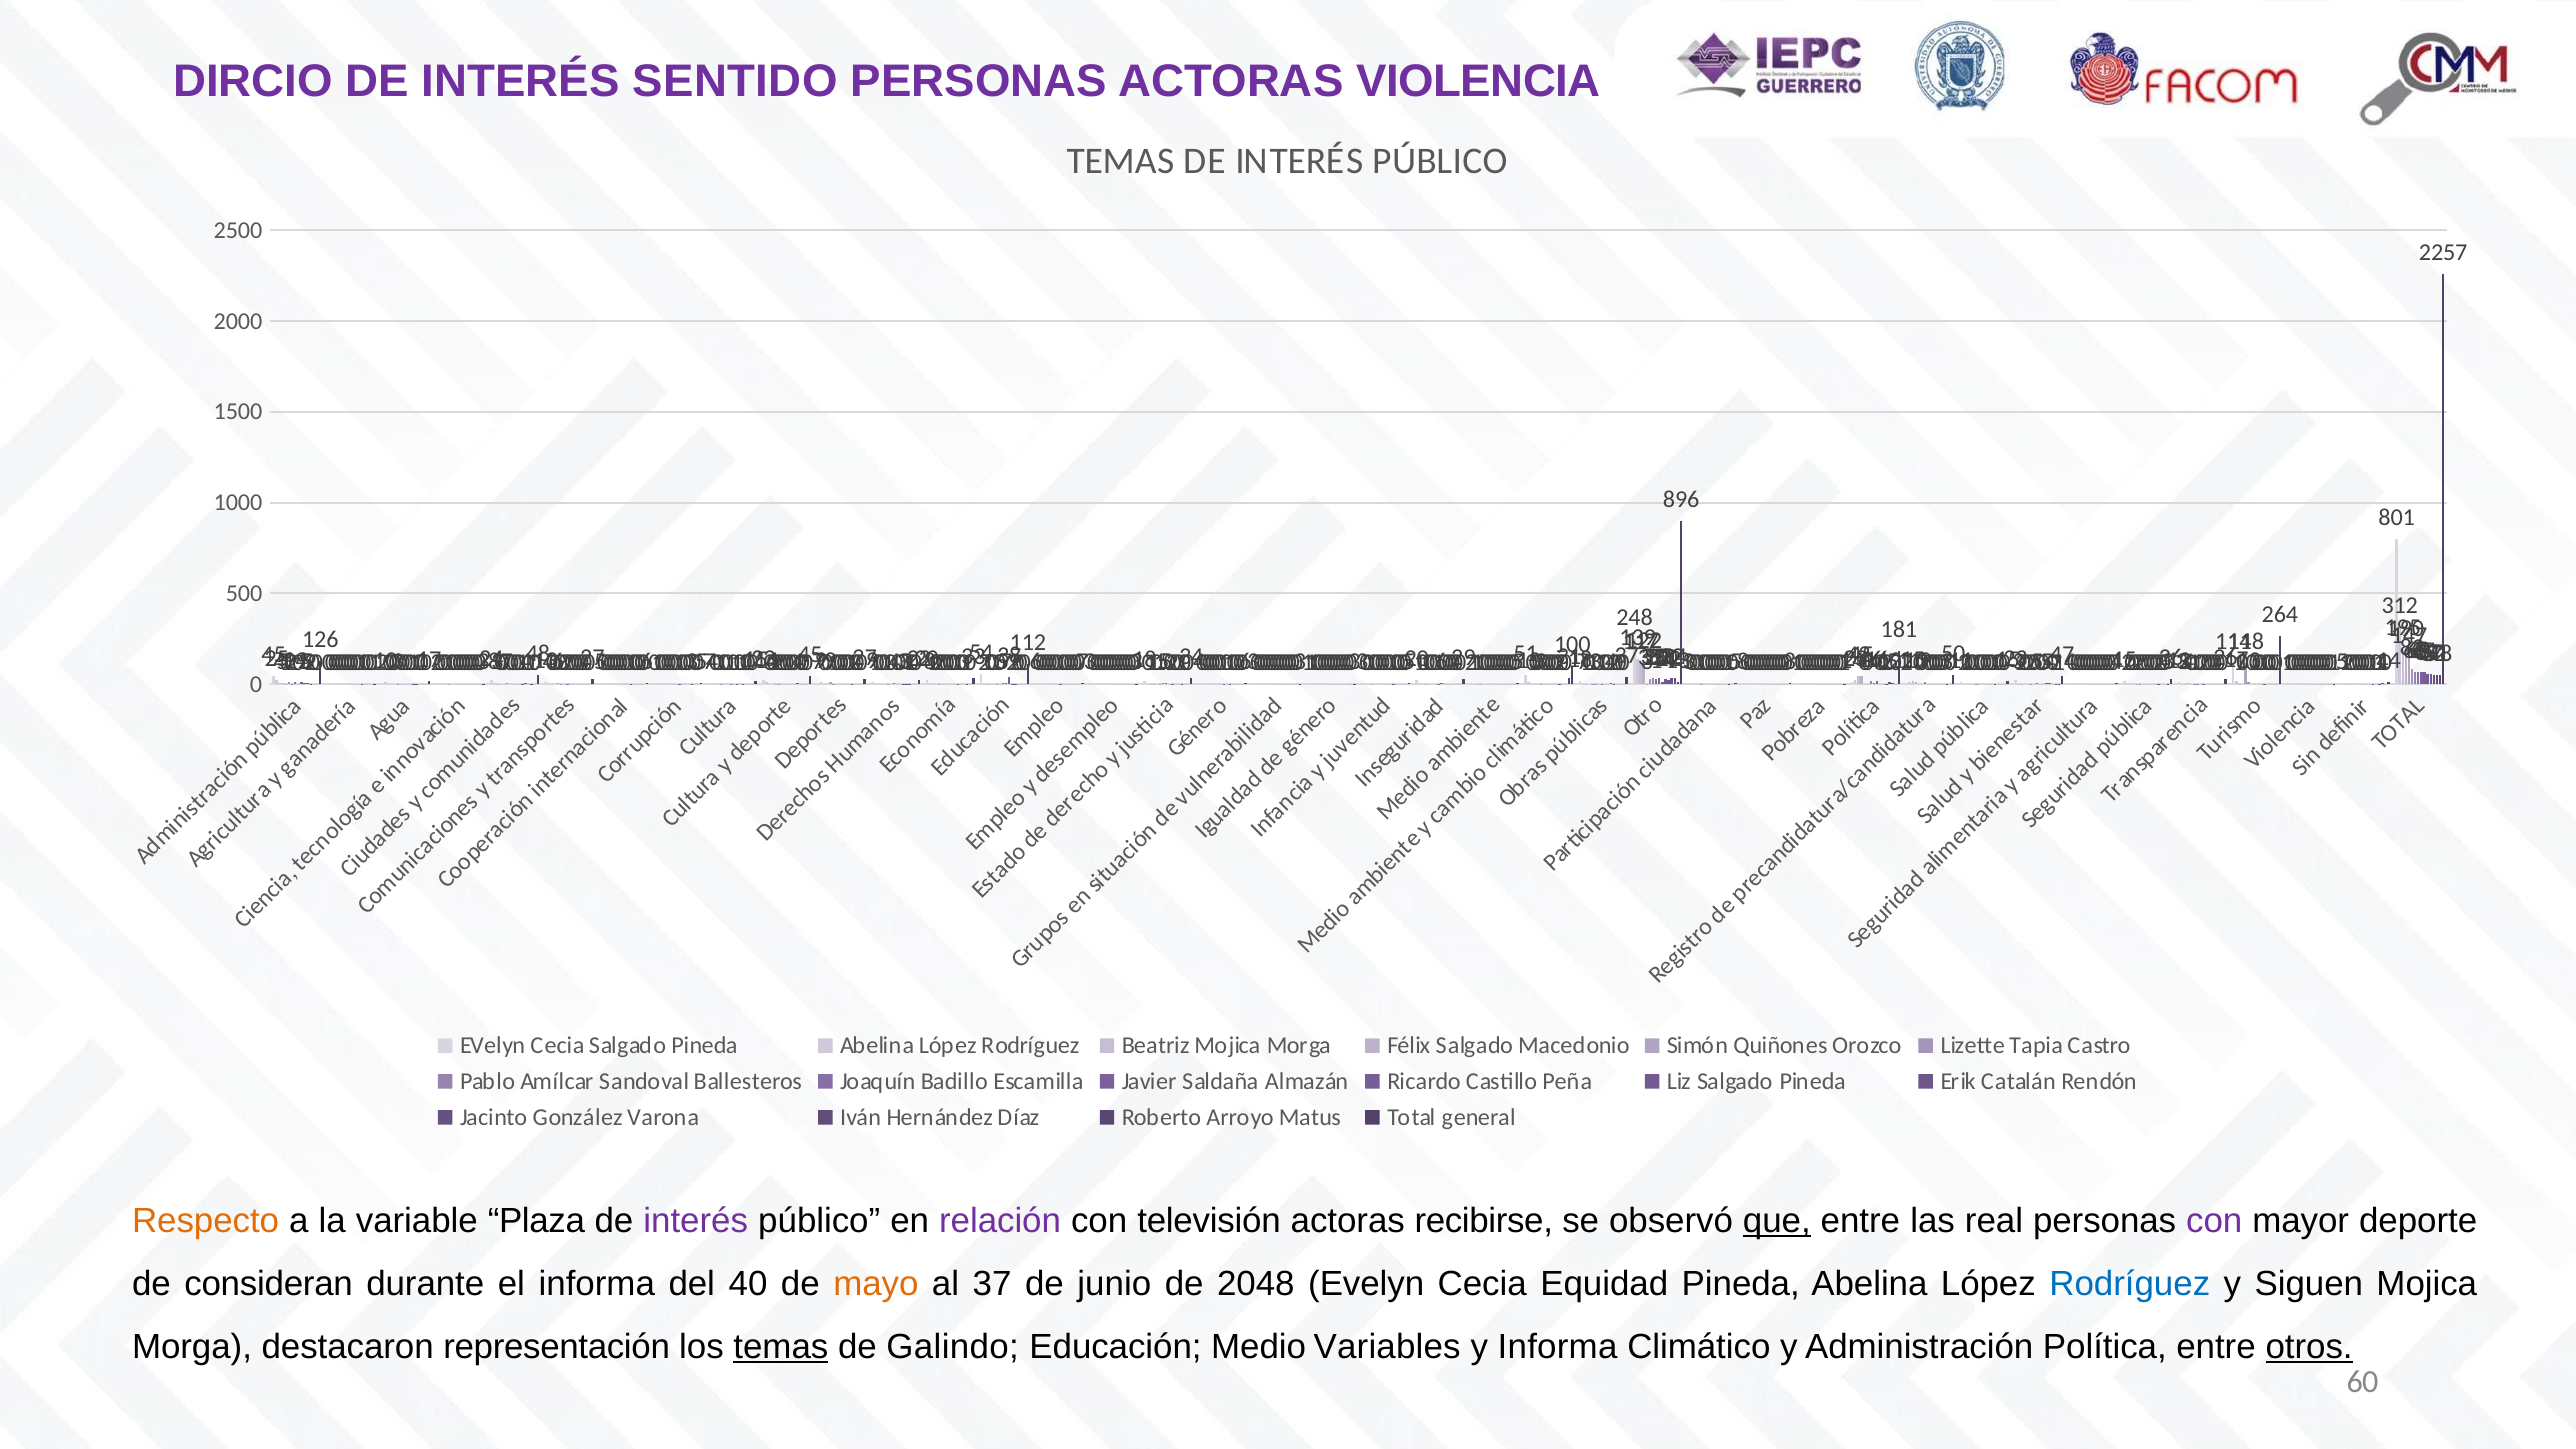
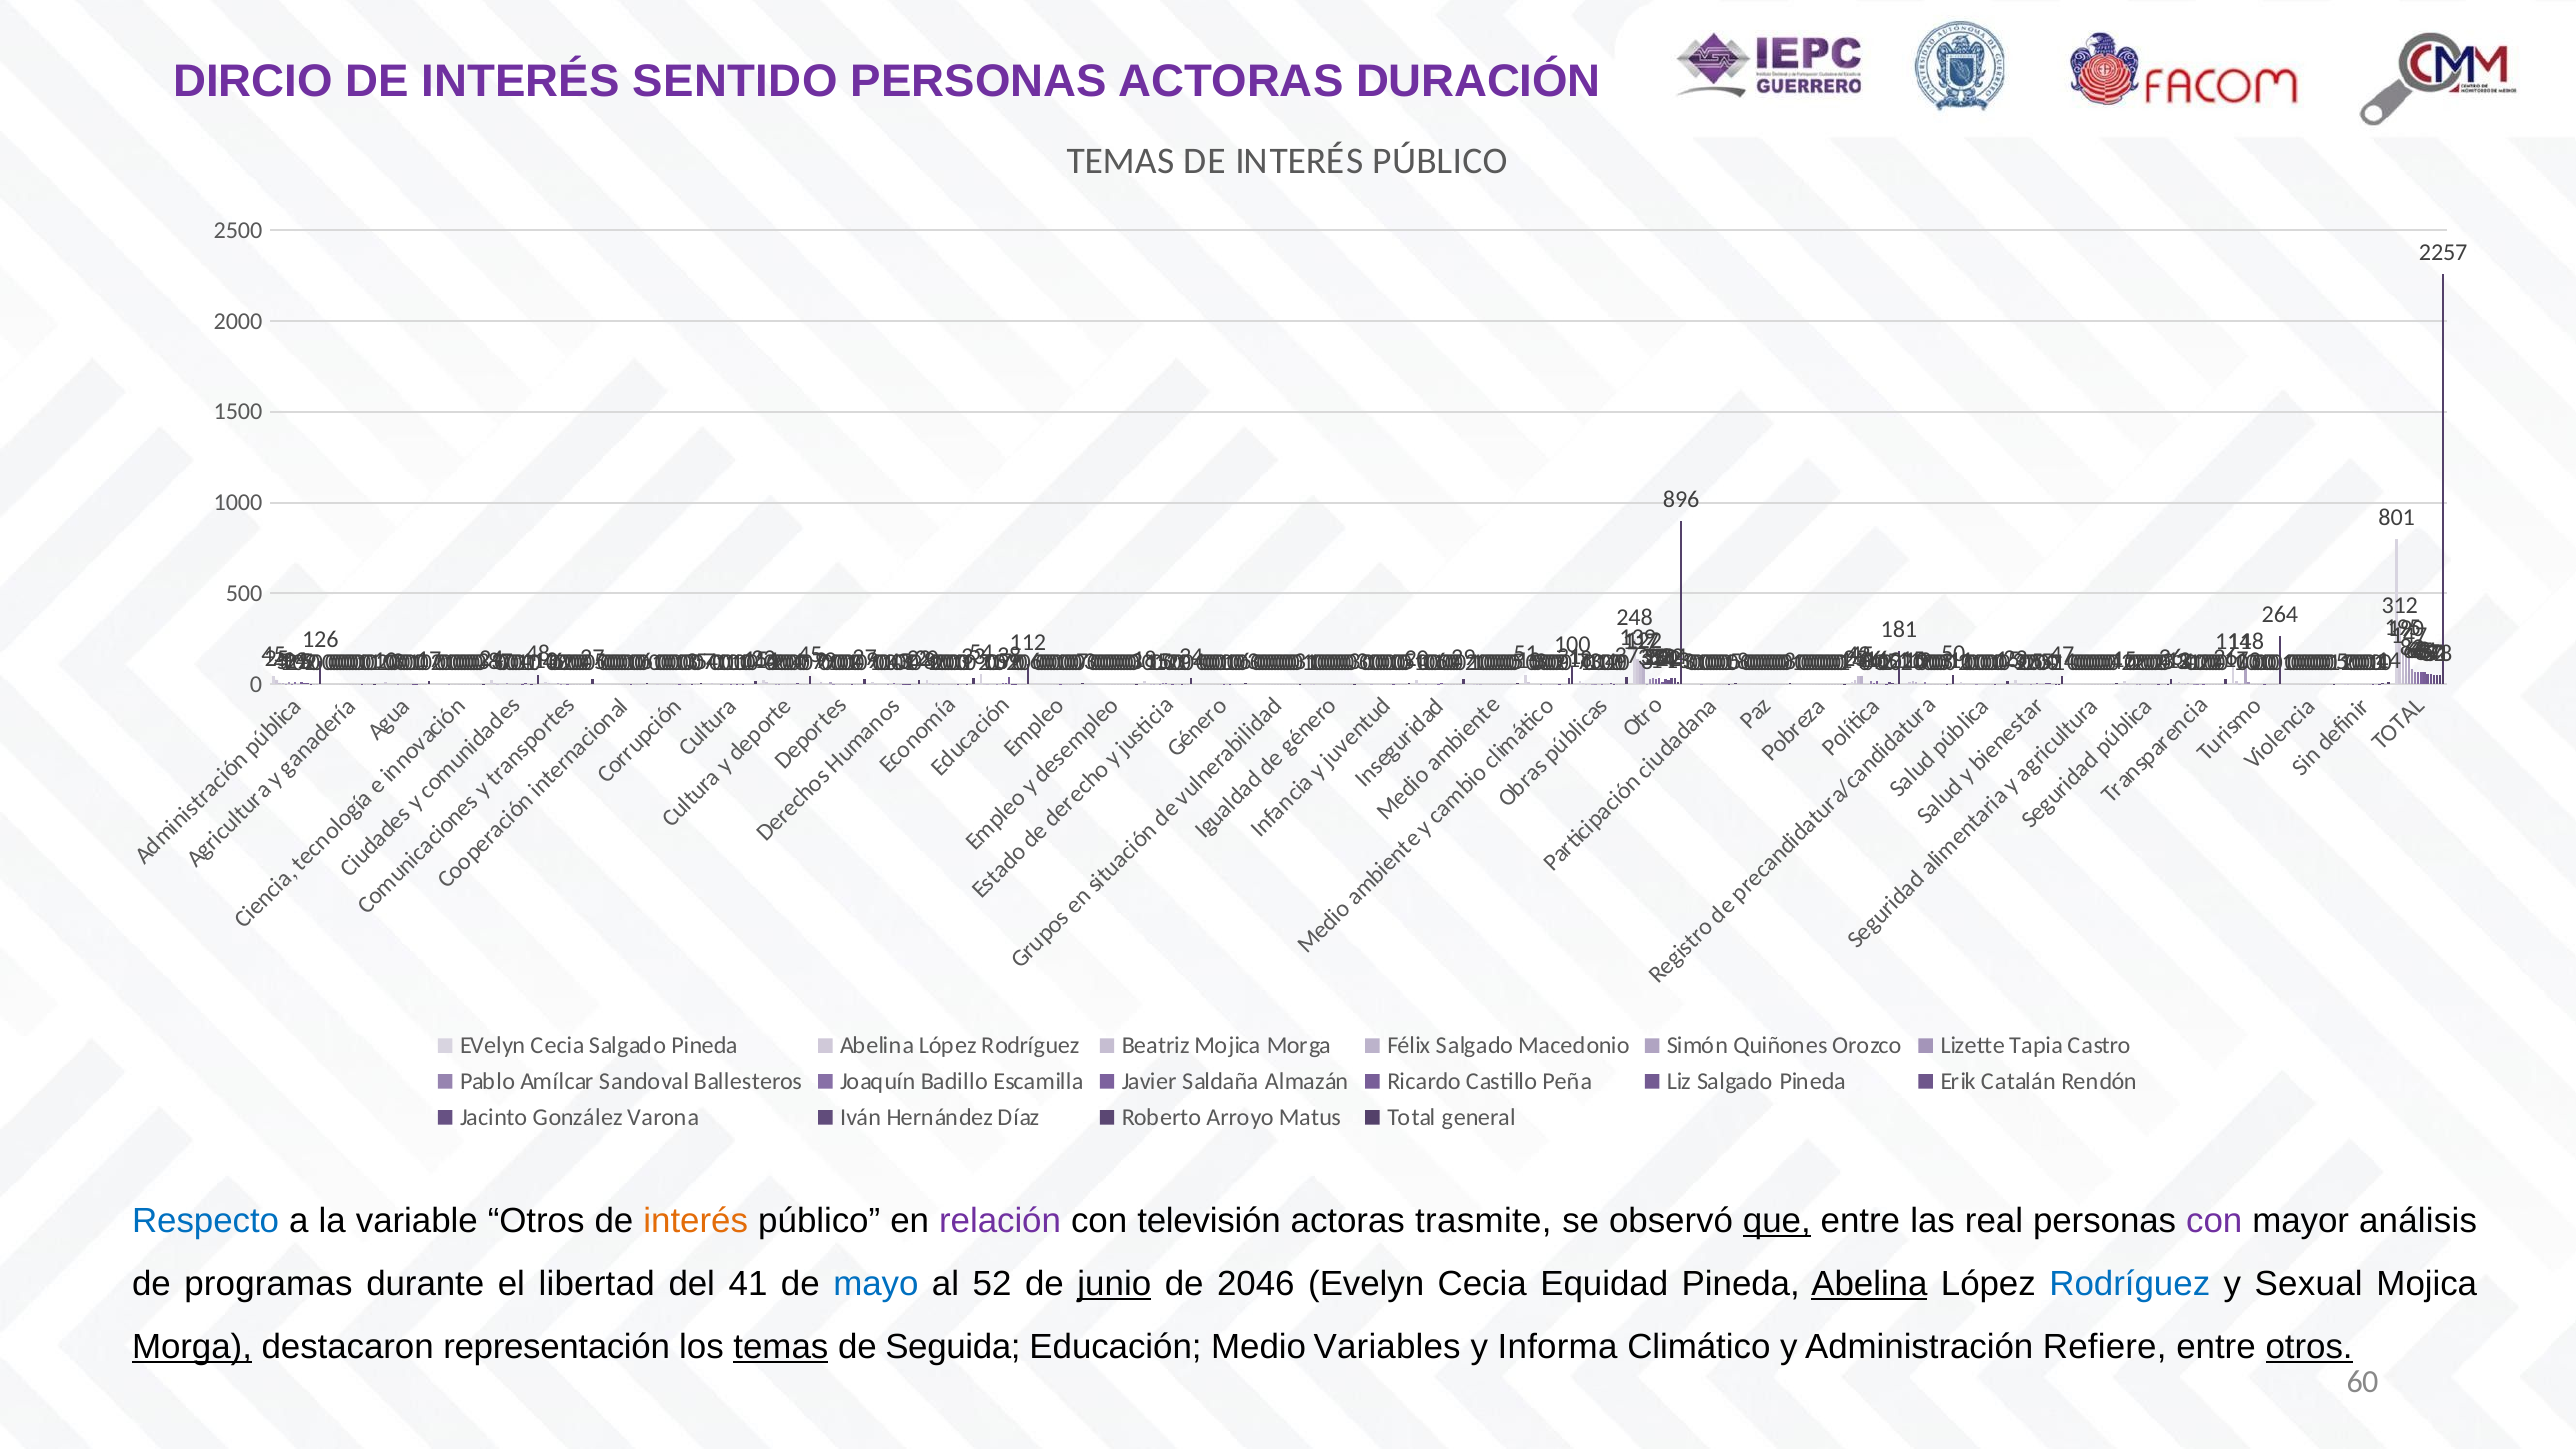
VIOLENCIA: VIOLENCIA -> DURACIÓN
Respecto colour: orange -> blue
variable Plaza: Plaza -> Otros
interés at (696, 1221) colour: purple -> orange
recibirse: recibirse -> trasmite
deporte: deporte -> análisis
consideran: consideran -> programas
el informa: informa -> libertad
40: 40 -> 41
mayo colour: orange -> blue
al 37: 37 -> 52
junio underline: none -> present
2048: 2048 -> 2046
Abelina at (1869, 1284) underline: none -> present
Siguen: Siguen -> Sexual
Morga at (192, 1347) underline: none -> present
Galindo: Galindo -> Seguida
Política: Política -> Refiere
